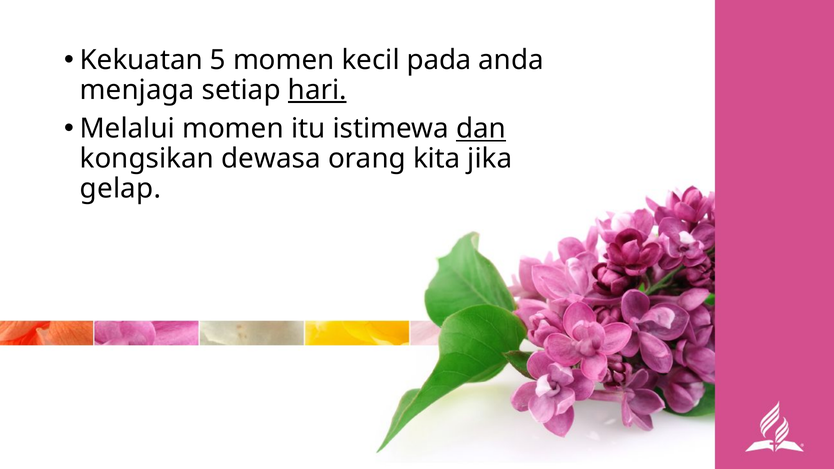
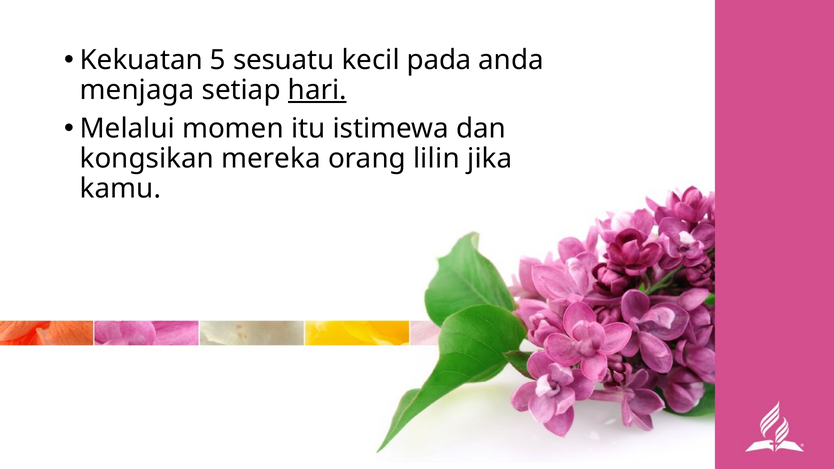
5 momen: momen -> sesuatu
dan underline: present -> none
dewasa: dewasa -> mereka
kita: kita -> lilin
gelap: gelap -> kamu
